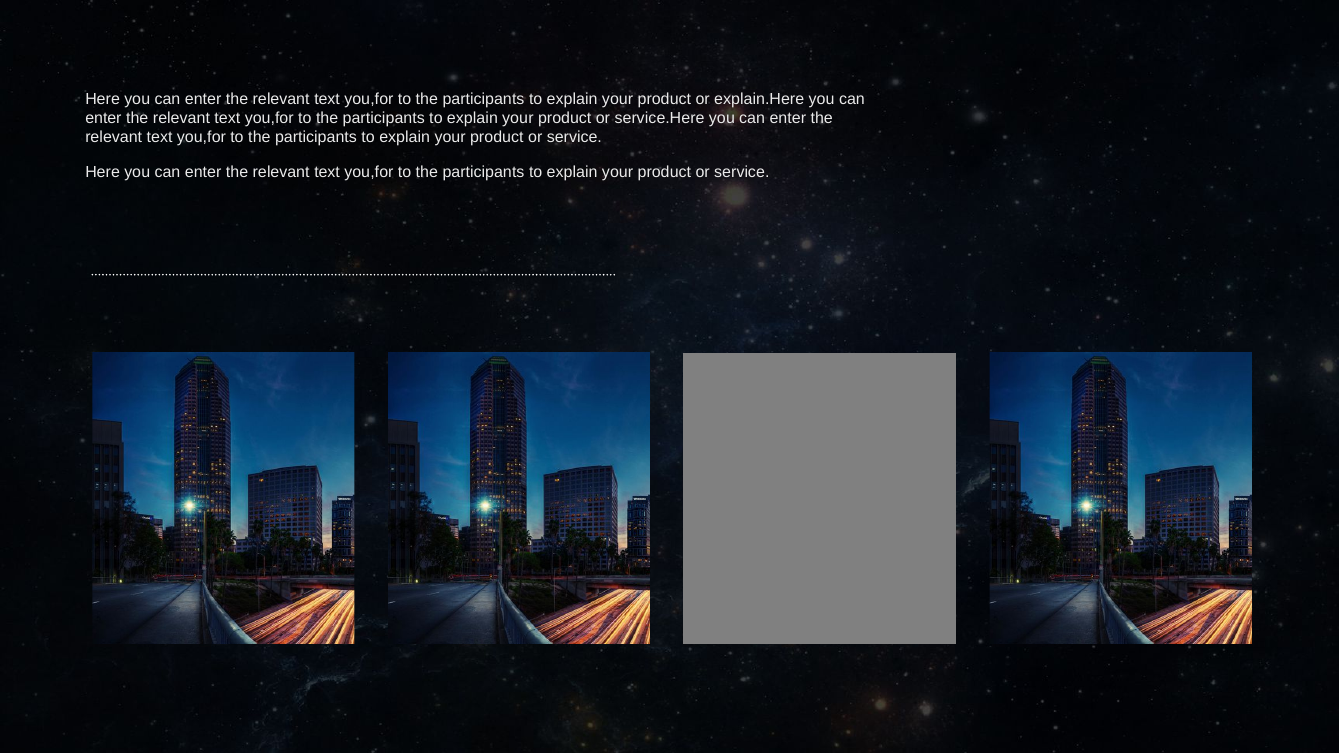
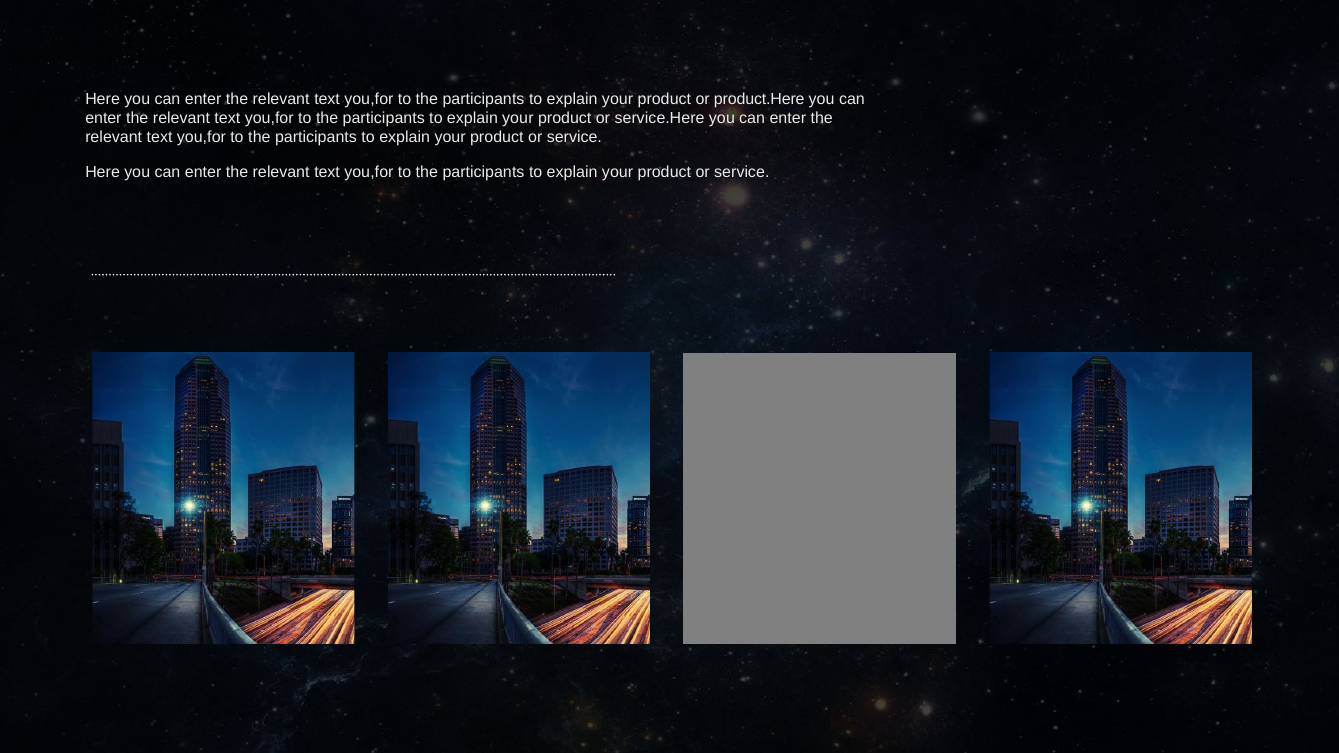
explain.Here: explain.Here -> product.Here
